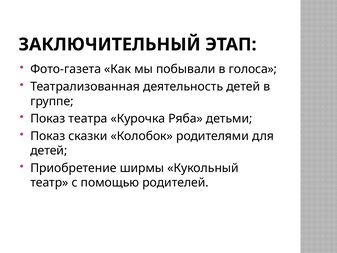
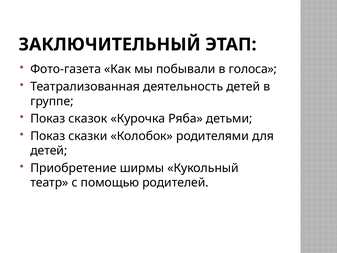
театра: театра -> сказок
